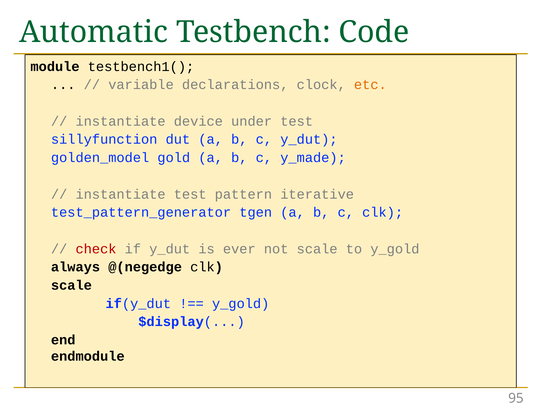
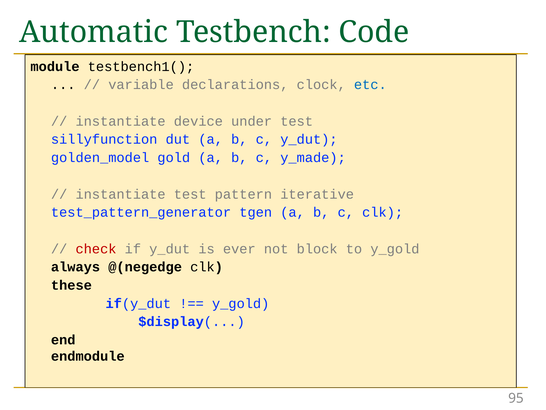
etc colour: orange -> blue
not scale: scale -> block
scale at (71, 285): scale -> these
